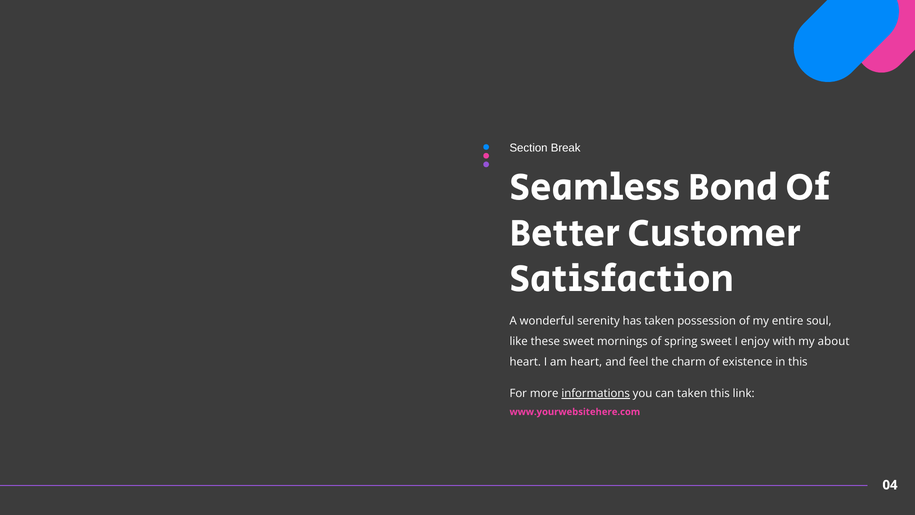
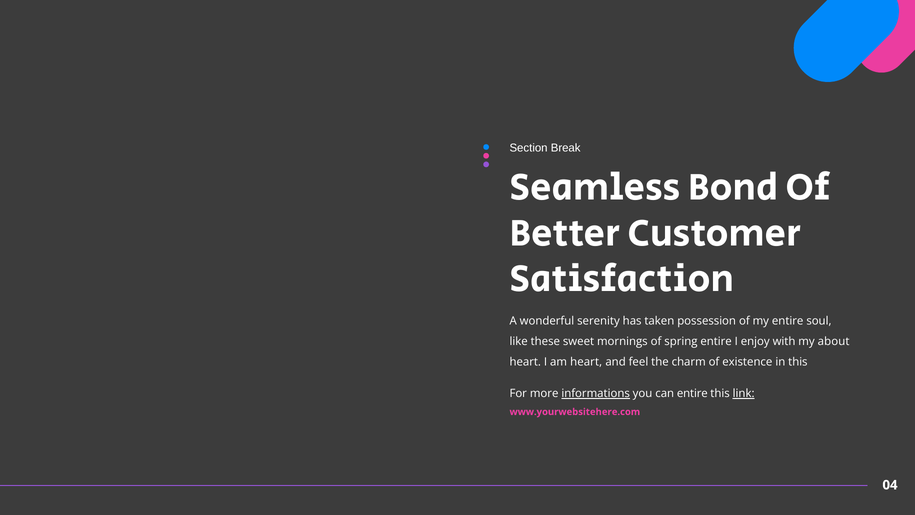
spring sweet: sweet -> entire
can taken: taken -> entire
link underline: none -> present
